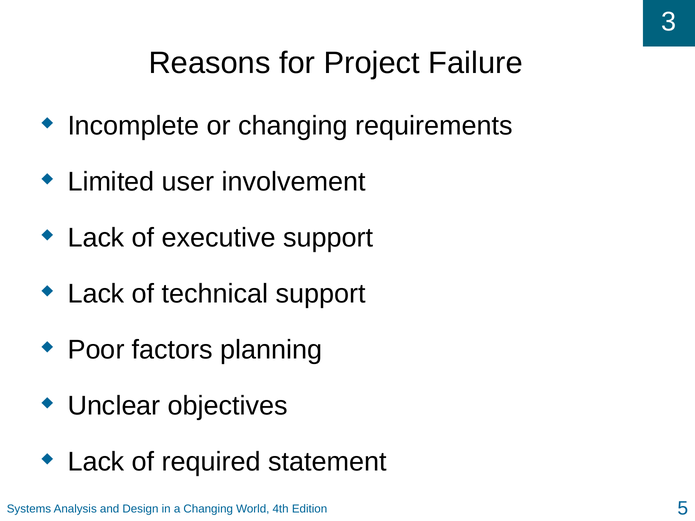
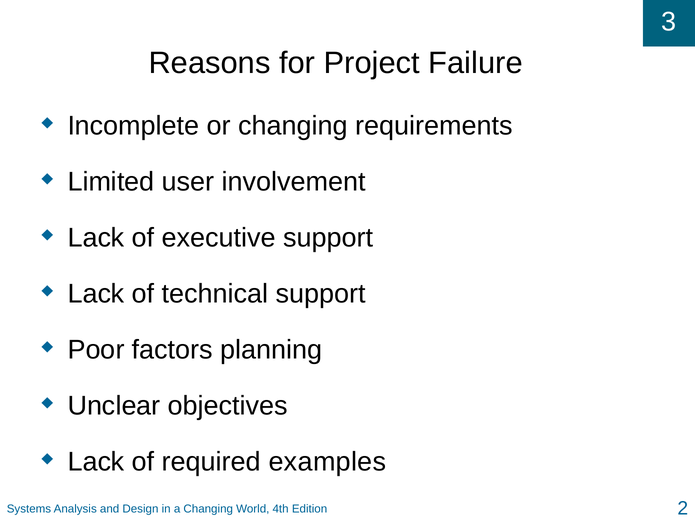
statement: statement -> examples
5: 5 -> 2
